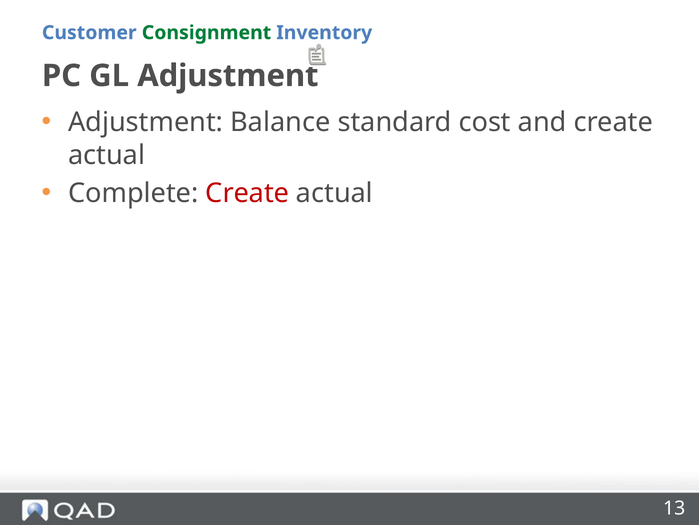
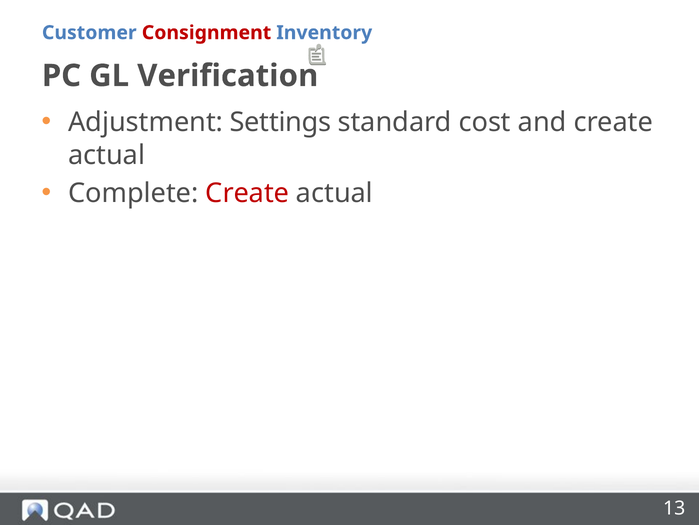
Consignment colour: green -> red
GL Adjustment: Adjustment -> Verification
Balance: Balance -> Settings
